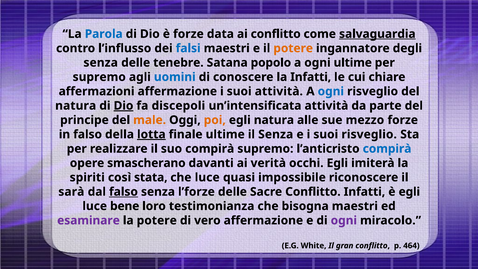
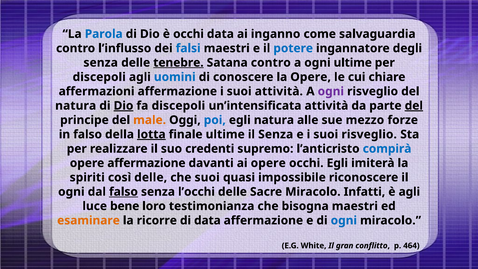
è forze: forze -> occhi
ai conflitto: conflitto -> inganno
salvaguardia underline: present -> none
potere at (293, 48) colour: orange -> blue
tenebre underline: none -> present
Satana popolo: popolo -> contro
supremo at (99, 77): supremo -> discepoli
la Infatti: Infatti -> Opere
ogni at (331, 91) colour: blue -> purple
del at (414, 106) underline: none -> present
poi colour: orange -> blue
suo compirà: compirà -> credenti
opere smascherano: smascherano -> affermazione
ai verità: verità -> opere
così stata: stata -> delle
che luce: luce -> suoi
sarà at (71, 192): sarà -> ogni
l’forze: l’forze -> l’occhi
Sacre Conflitto: Conflitto -> Miracolo
è egli: egli -> agli
esaminare colour: purple -> orange
la potere: potere -> ricorre
di vero: vero -> data
ogni at (344, 220) colour: purple -> blue
